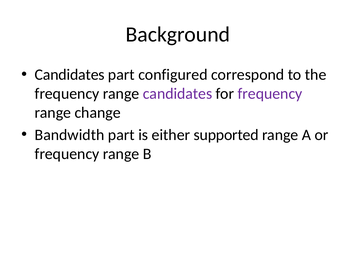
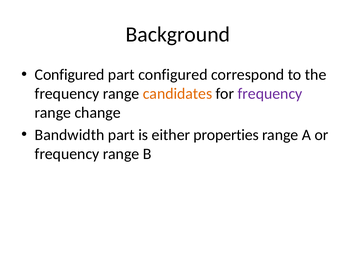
Candidates at (70, 75): Candidates -> Configured
candidates at (178, 94) colour: purple -> orange
supported: supported -> properties
